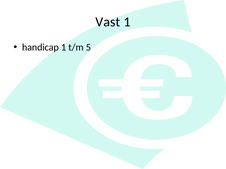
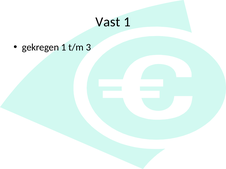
handicap: handicap -> gekregen
5: 5 -> 3
